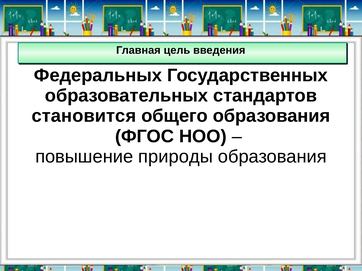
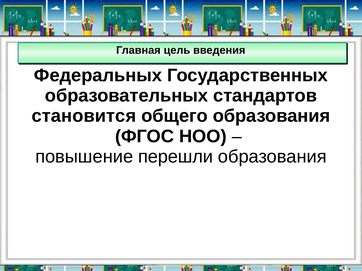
природы: природы -> перешли
